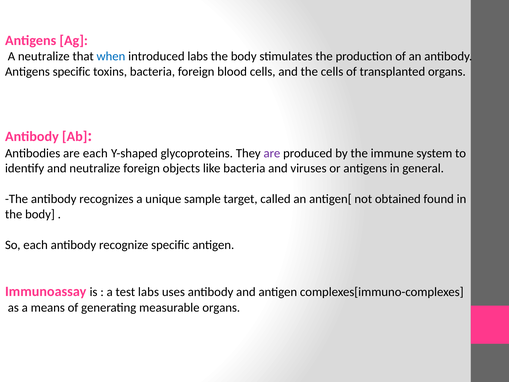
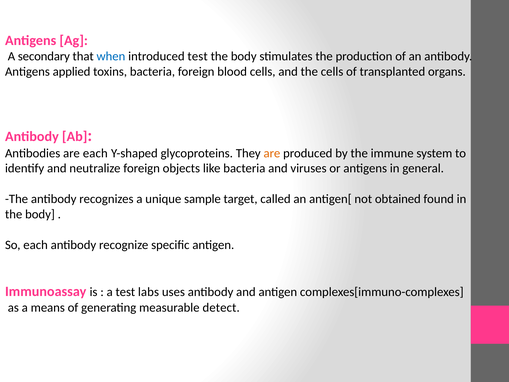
A neutralize: neutralize -> secondary
introduced labs: labs -> test
Antigens specific: specific -> applied
are at (272, 153) colour: purple -> orange
measurable organs: organs -> detect
